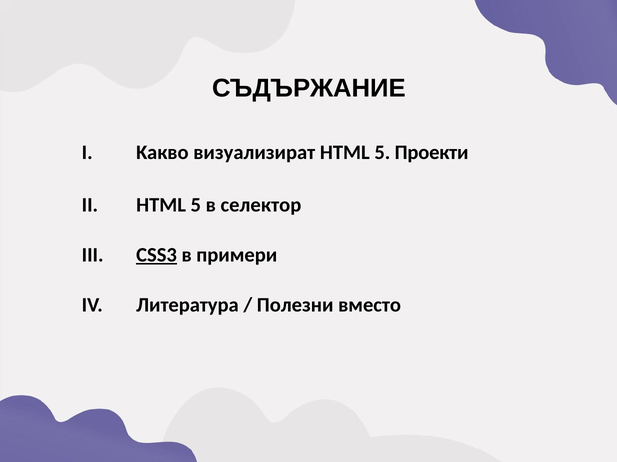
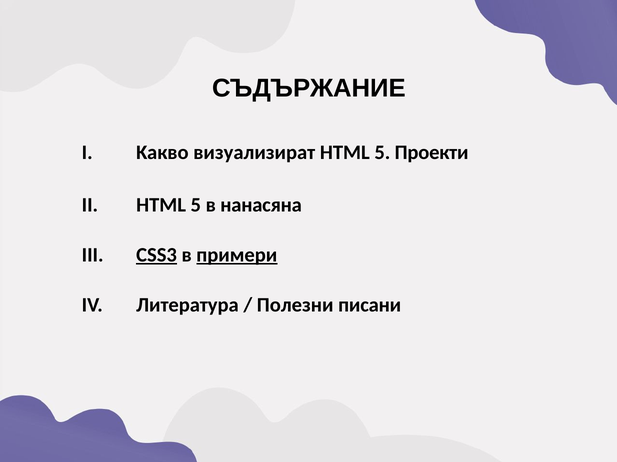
селектор: селектор -> нанасяна
примери underline: none -> present
вместо: вместо -> писани
